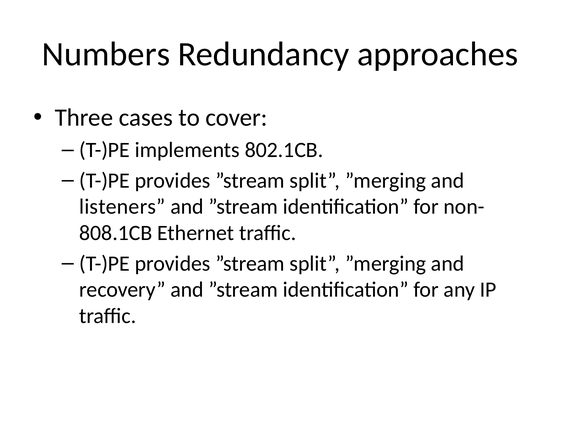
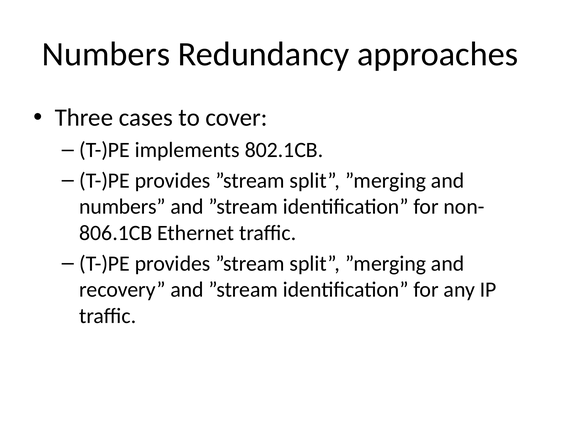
listeners at (122, 207): listeners -> numbers
808.1CB: 808.1CB -> 806.1CB
